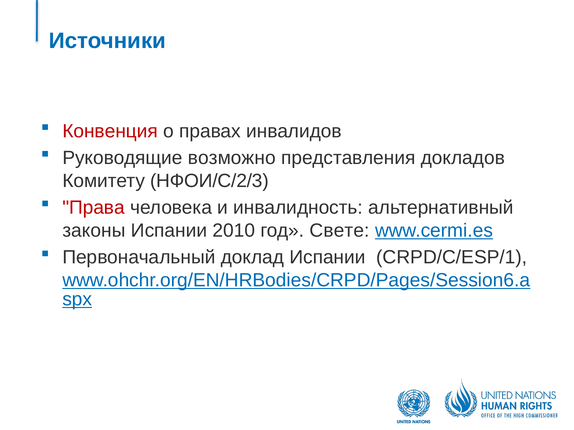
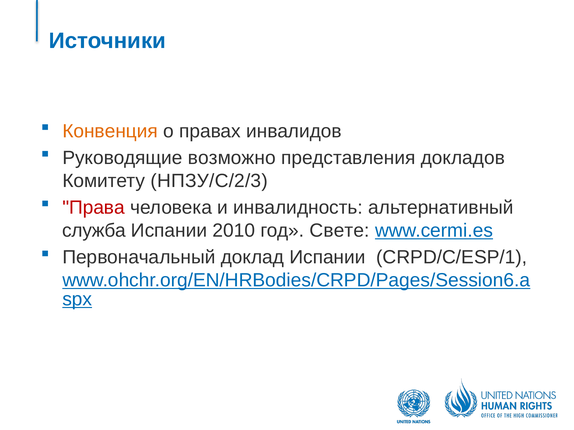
Конвенция colour: red -> orange
НФОИ/C/2/3: НФОИ/C/2/3 -> НПЗУ/C/2/3
законы: законы -> служба
